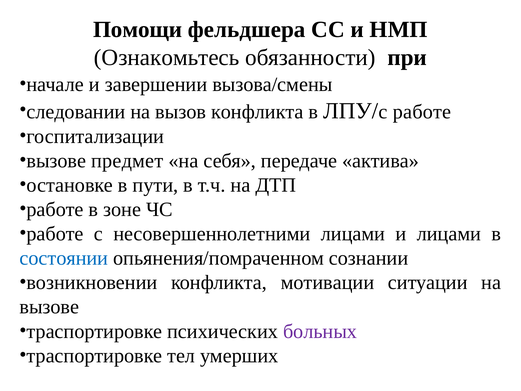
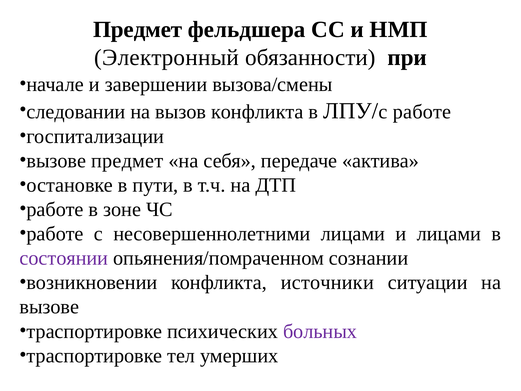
Помощи at (138, 30): Помощи -> Предмет
Ознакомьтесь: Ознакомьтесь -> Электронный
состоянии colour: blue -> purple
мотивации: мотивации -> источники
